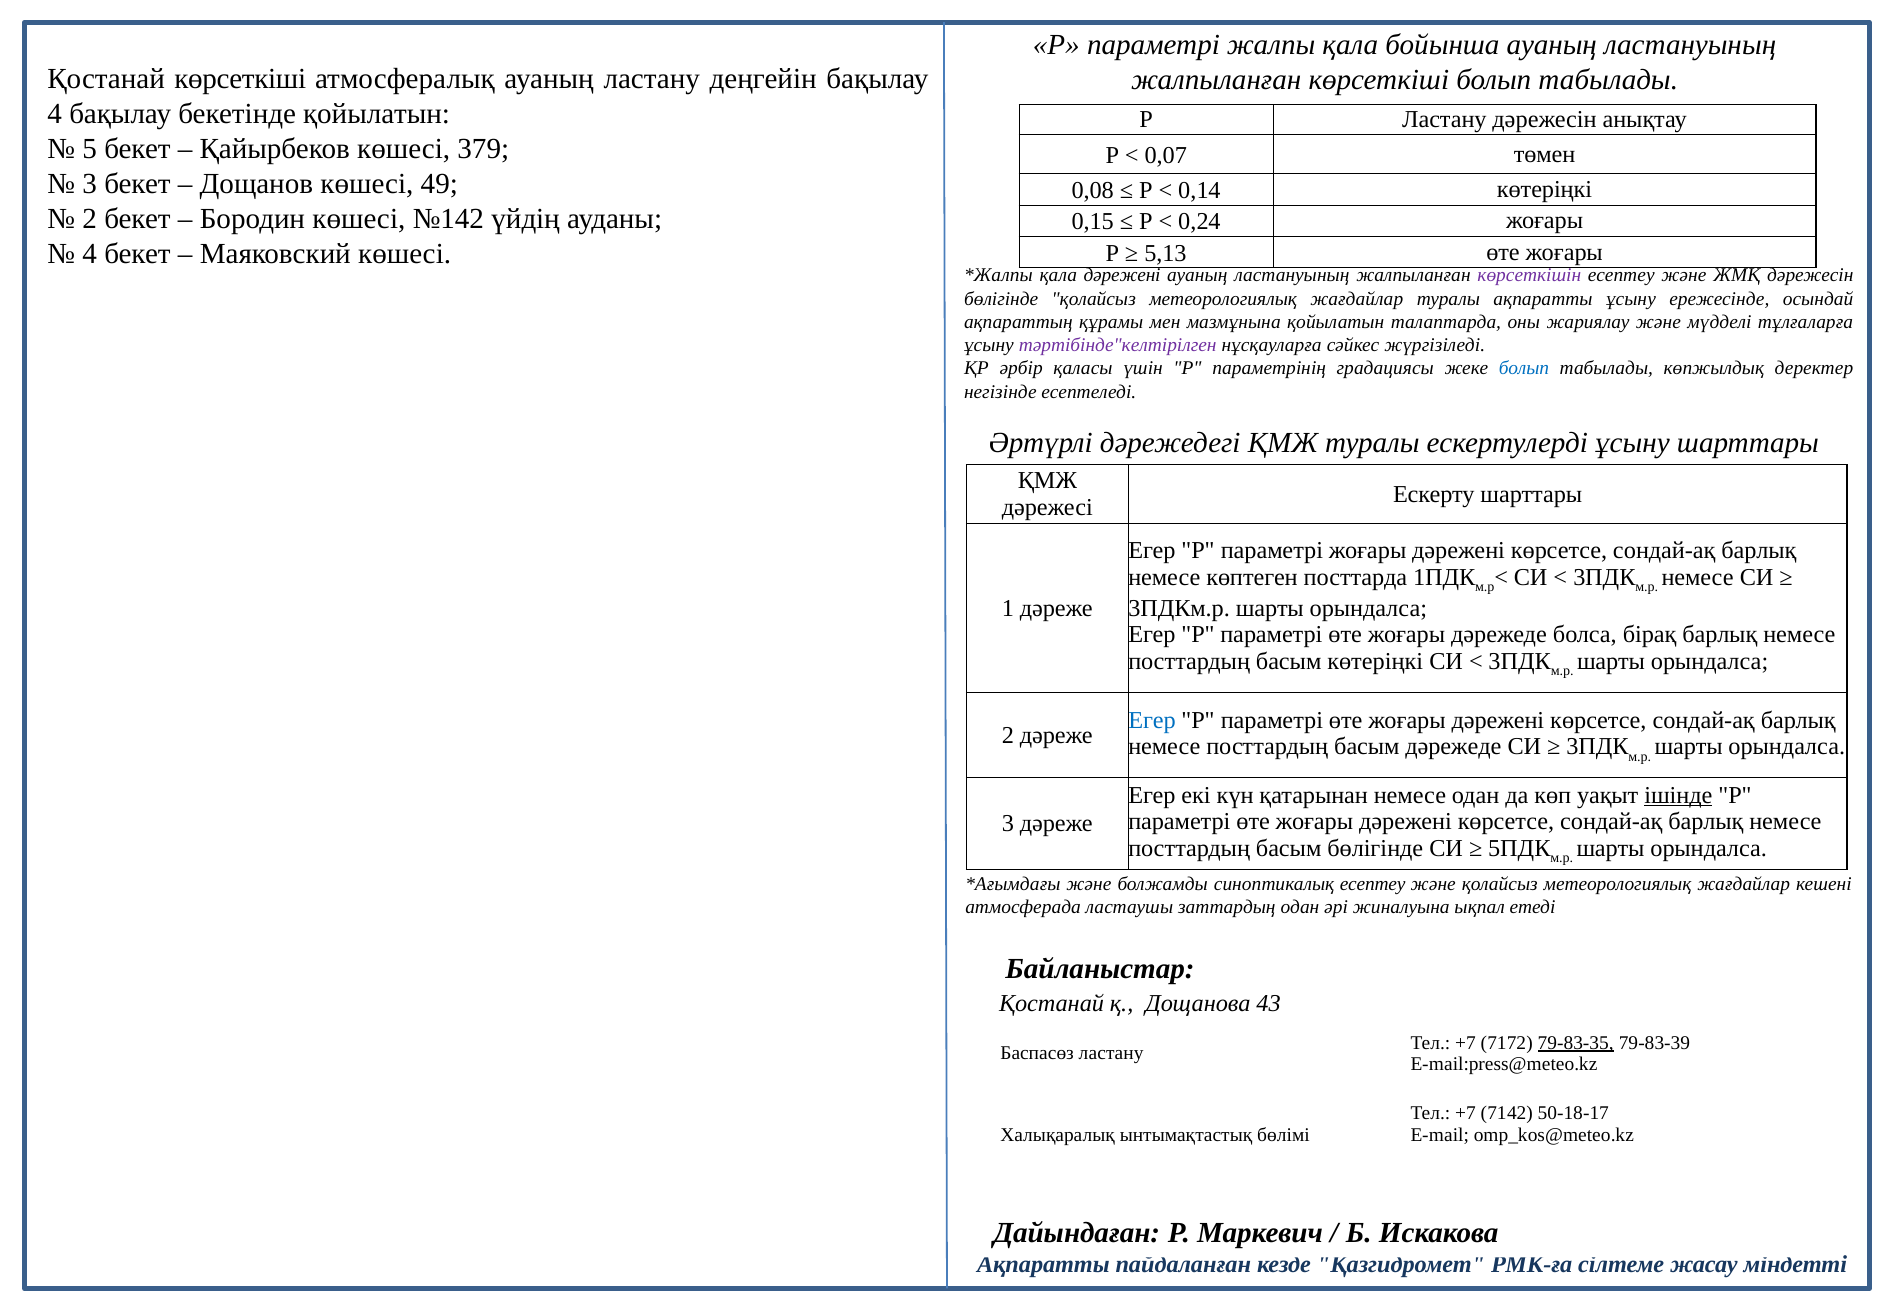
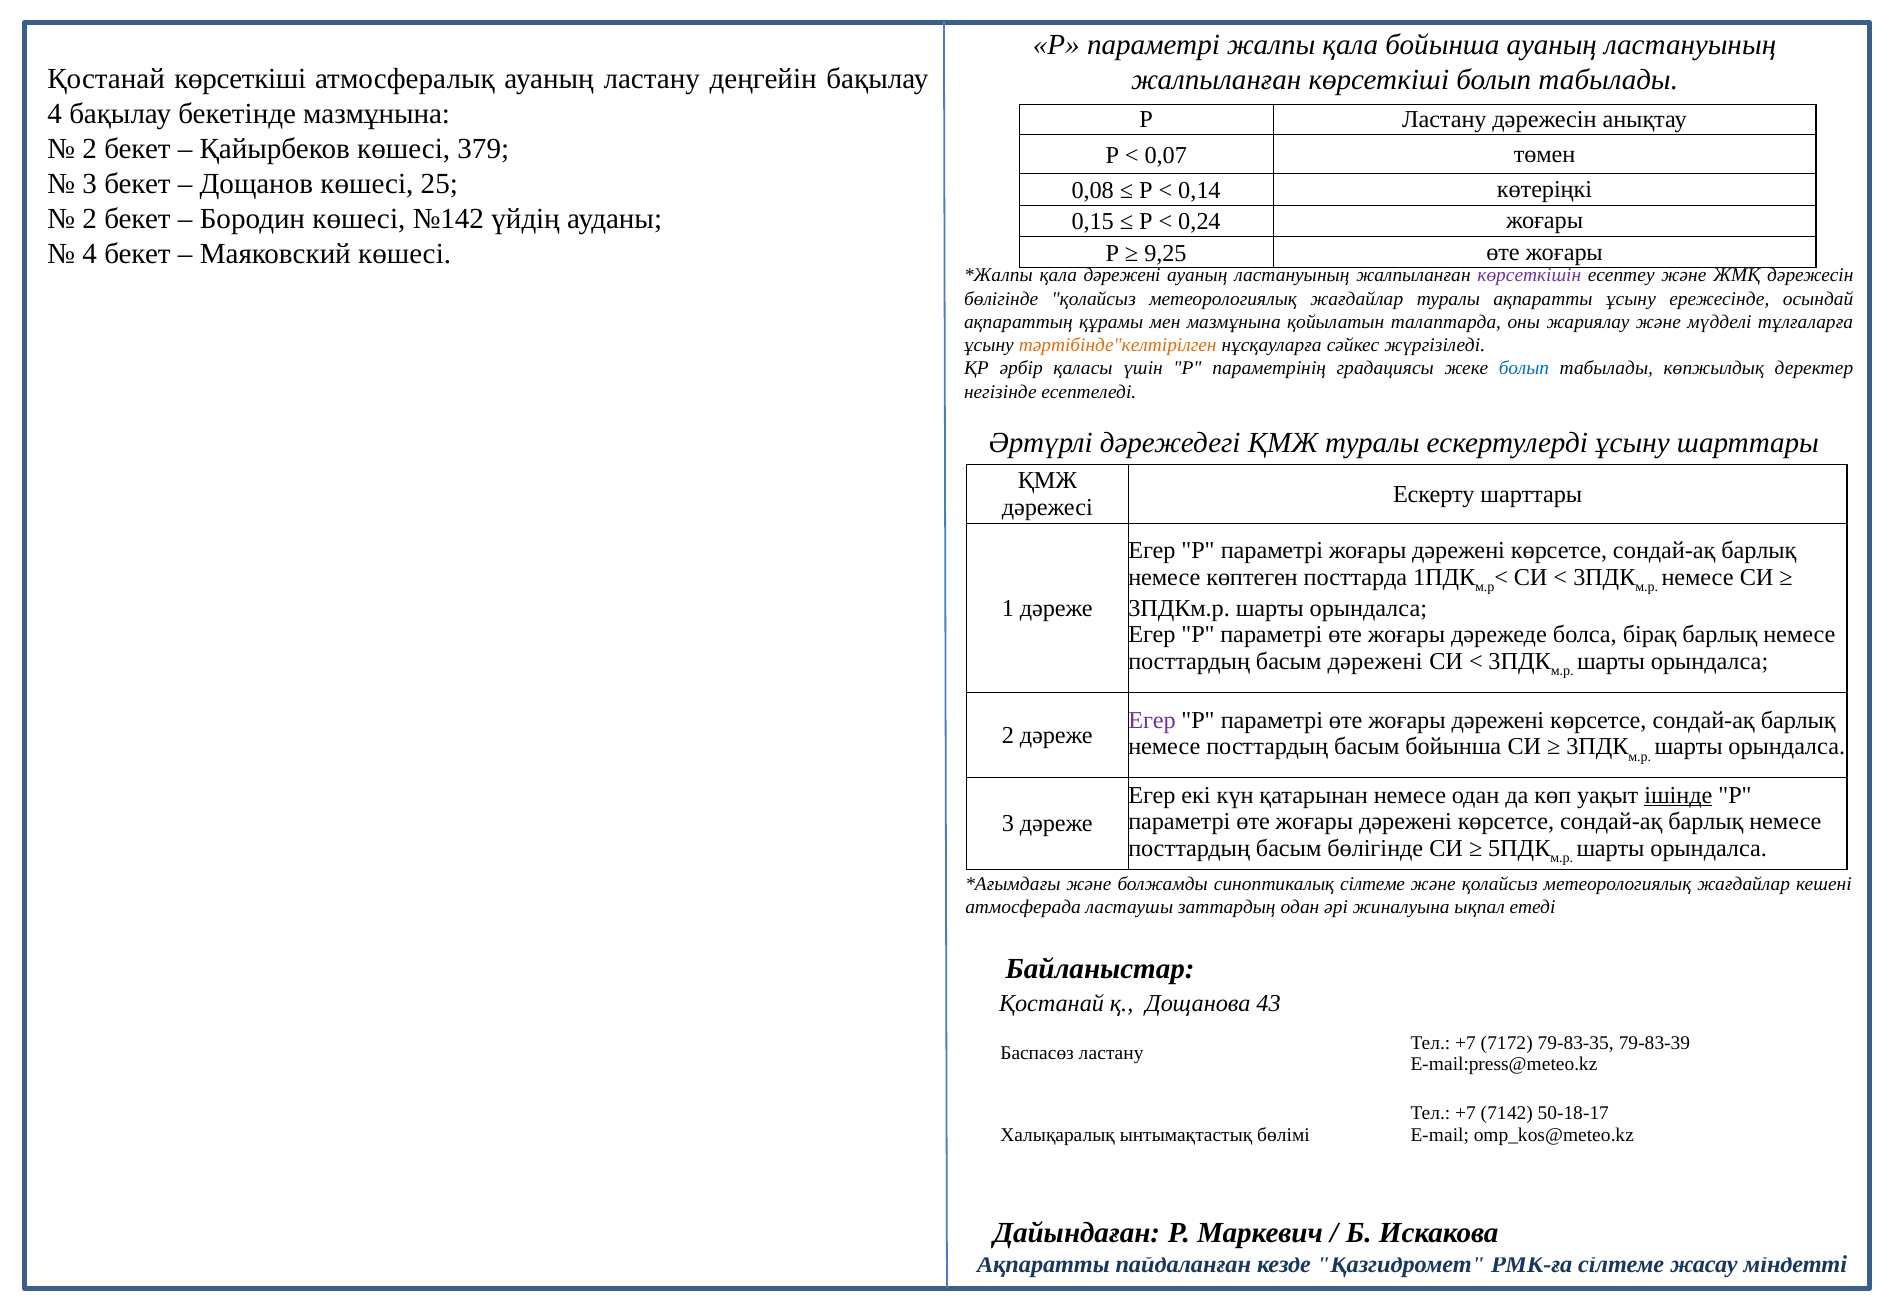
бекетінде қойылатын: қойылатын -> мазмұнына
5 at (90, 149): 5 -> 2
49: 49 -> 25
5,13: 5,13 -> 9,25
тәртібінде"келтірілген colour: purple -> orange
басым көтеріңкі: көтеріңкі -> дәрежені
Егер at (1152, 720) colour: blue -> purple
басым дәрежеде: дәрежеде -> бойынша
синоптикалық есептеу: есептеу -> сілтеме
79-83-35 underline: present -> none
